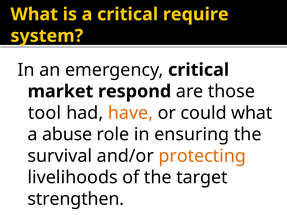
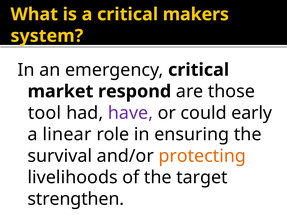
require: require -> makers
have colour: orange -> purple
could what: what -> early
abuse: abuse -> linear
